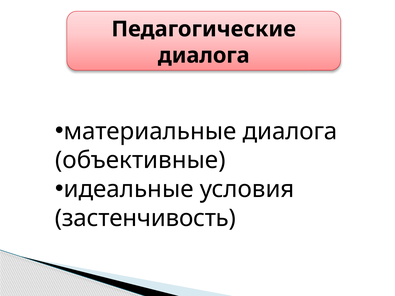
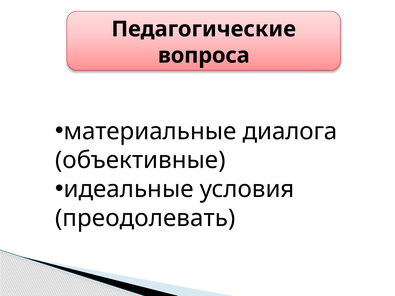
диалога at (204, 55): диалога -> вопроса
застенчивость: застенчивость -> преодолевать
